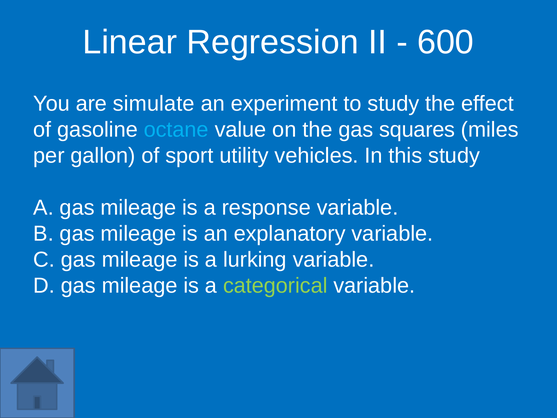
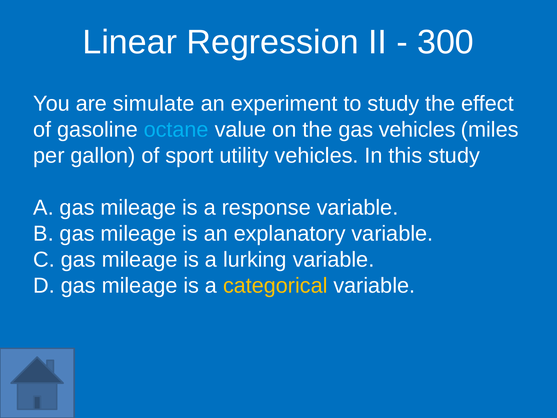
600: 600 -> 300
gas squares: squares -> vehicles
categorical colour: light green -> yellow
